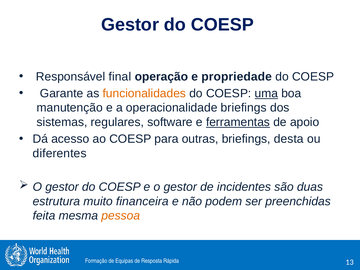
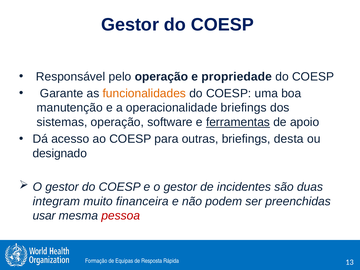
final: final -> pelo
uma underline: present -> none
sistemas regulares: regulares -> operação
diferentes: diferentes -> designado
estrutura: estrutura -> integram
feita: feita -> usar
pessoa colour: orange -> red
